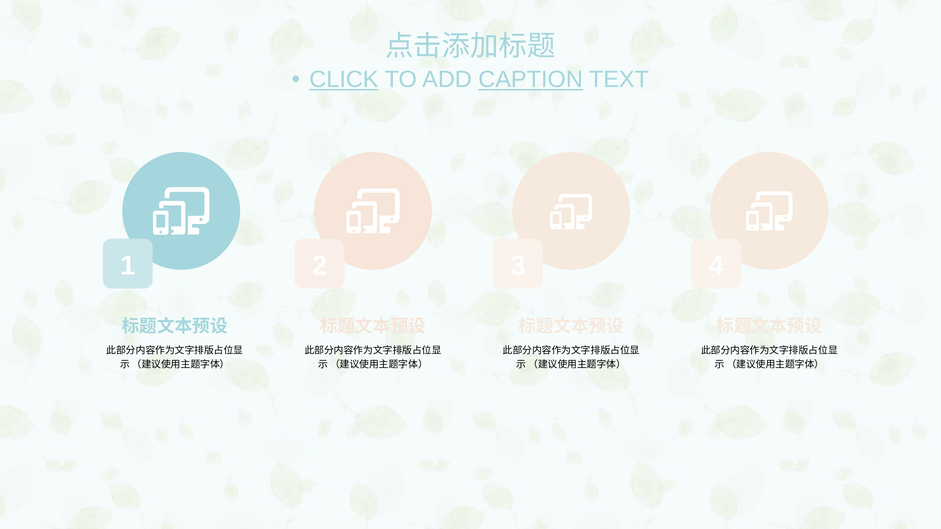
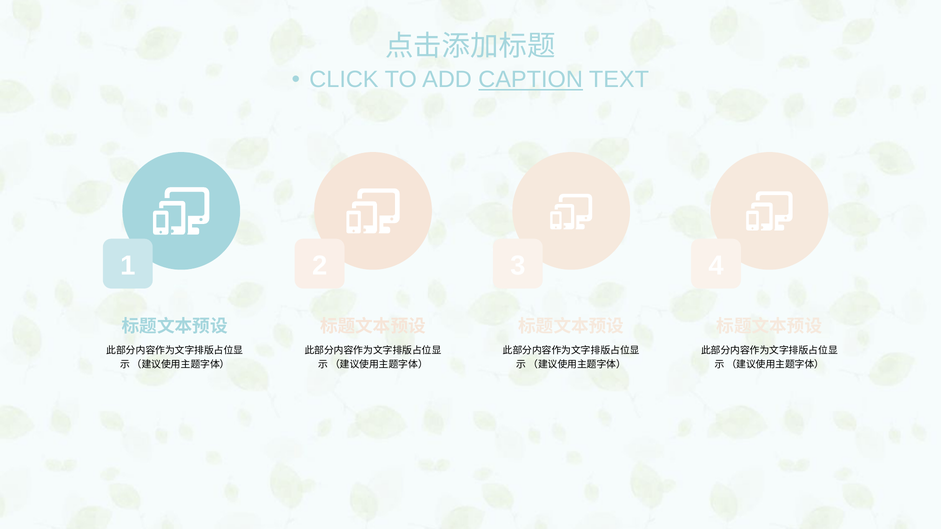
CLICK underline: present -> none
